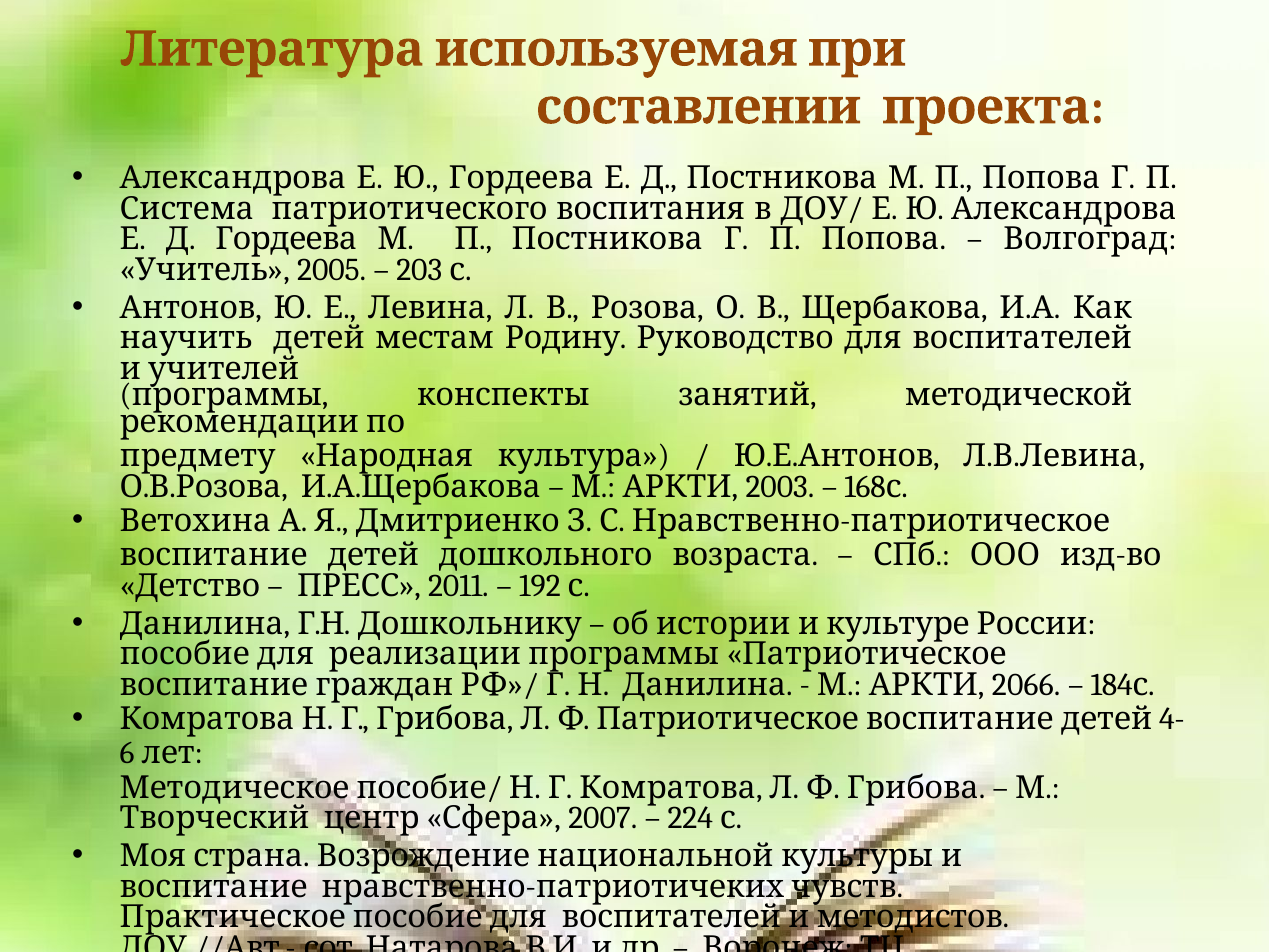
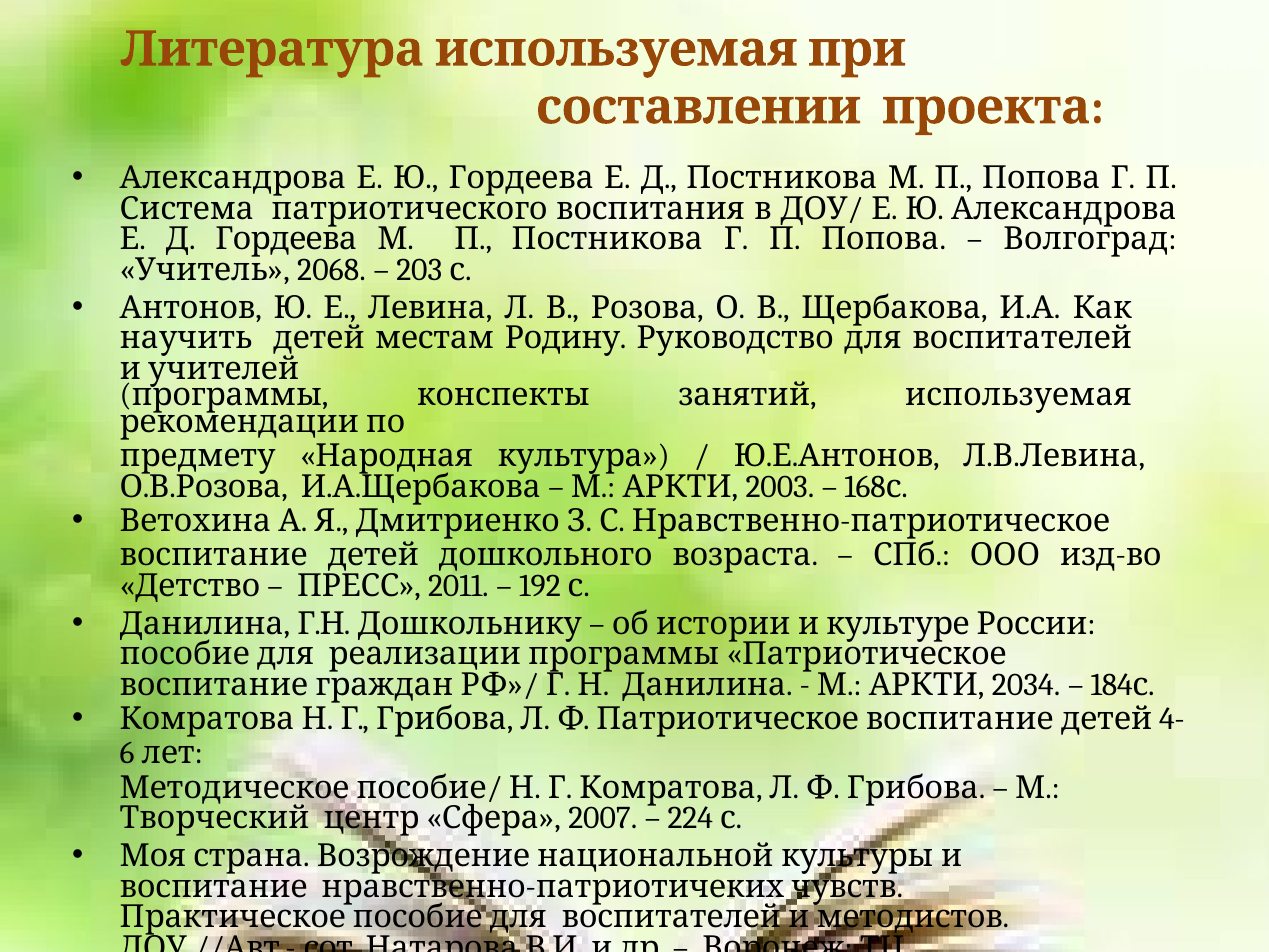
2005 at (332, 269): 2005 -> 2068
занятий методической: методической -> используемая
2066: 2066 -> 2034
